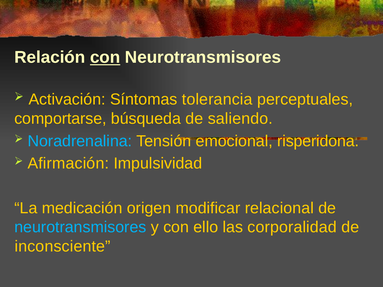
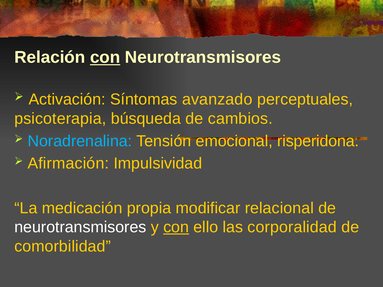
tolerancia: tolerancia -> avanzado
comportarse: comportarse -> psicoterapia
saliendo: saliendo -> cambios
origen: origen -> propia
neurotransmisores at (80, 227) colour: light blue -> white
con at (176, 227) underline: none -> present
inconsciente: inconsciente -> comorbilidad
